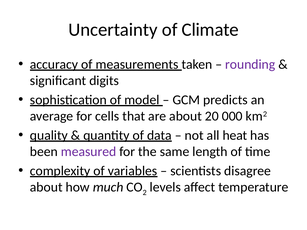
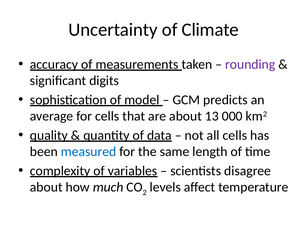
20: 20 -> 13
all heat: heat -> cells
measured colour: purple -> blue
